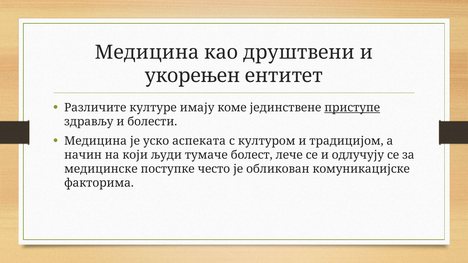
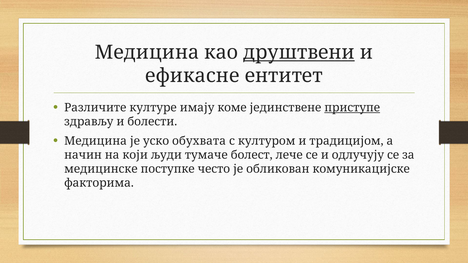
друштвени underline: none -> present
укорењен: укорењен -> ефикасне
аспеката: аспеката -> обухвата
